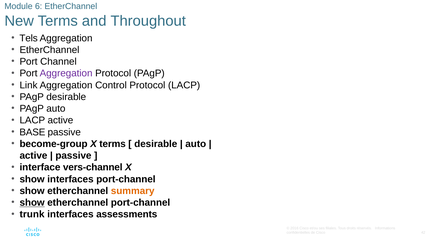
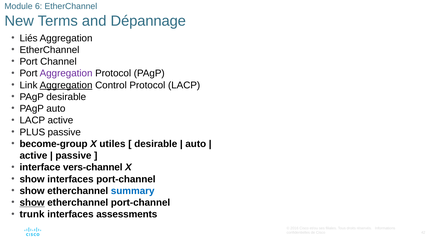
Throughout: Throughout -> Dépannage
Tels: Tels -> Liés
Aggregation at (66, 85) underline: none -> present
BASE: BASE -> PLUS
X terms: terms -> utiles
summary colour: orange -> blue
